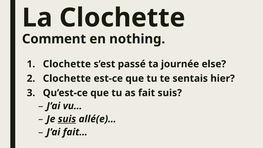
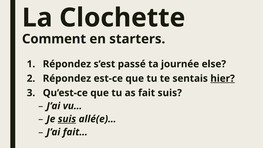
nothing: nothing -> starters
Clochette at (67, 64): Clochette -> Répondez
Clochette at (67, 78): Clochette -> Répondez
hier underline: none -> present
